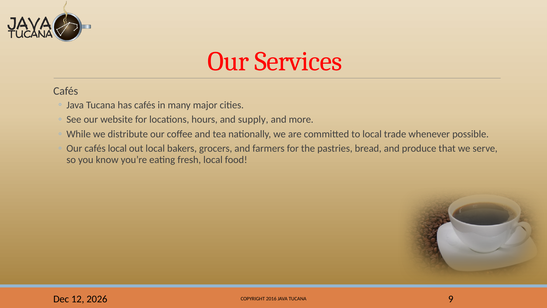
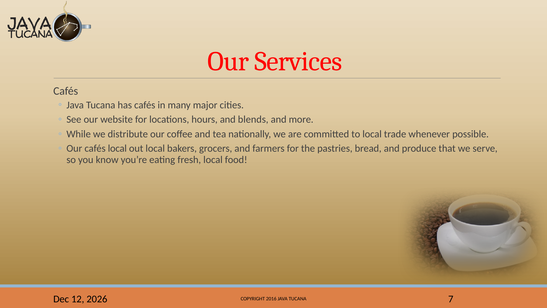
supply: supply -> blends
9: 9 -> 7
